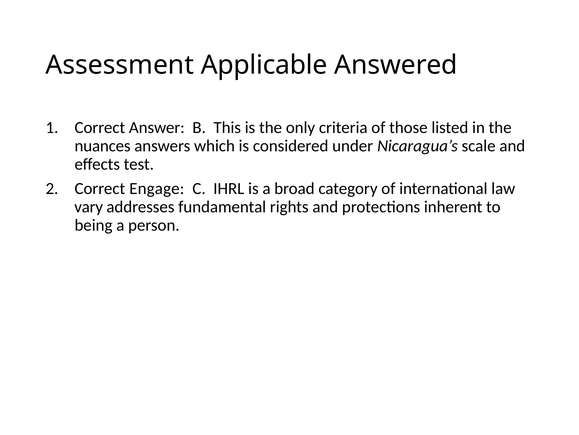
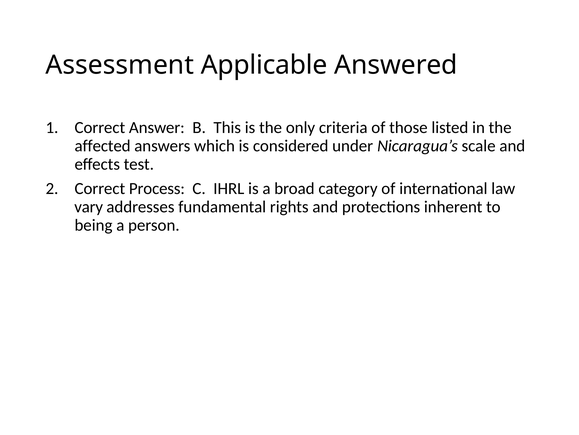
nuances: nuances -> affected
Engage: Engage -> Process
